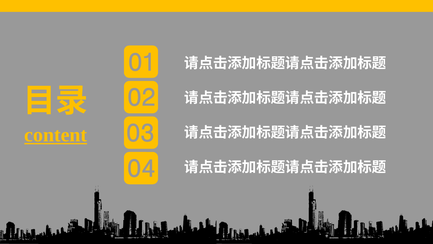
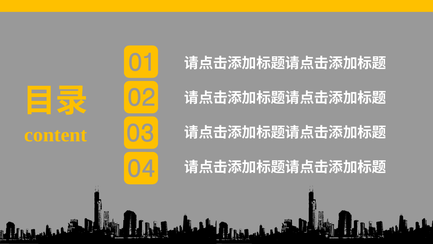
content underline: present -> none
